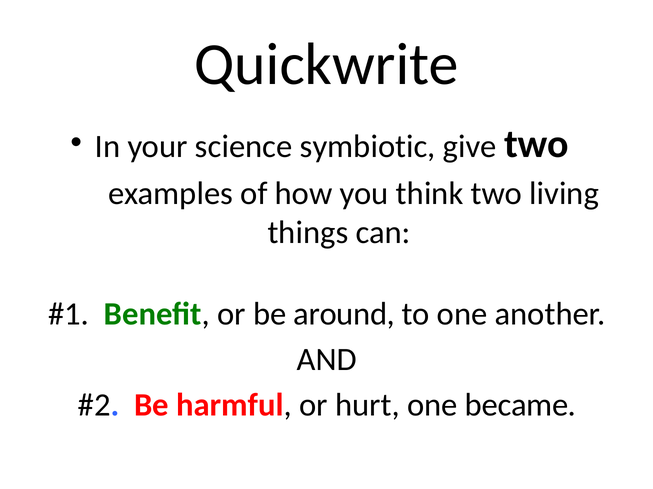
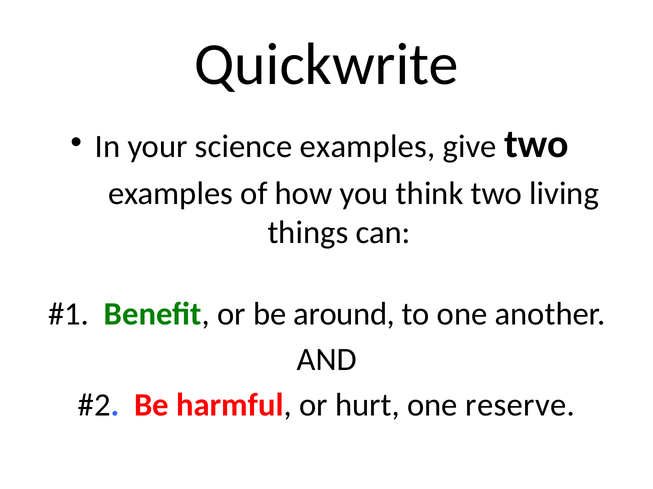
science symbiotic: symbiotic -> examples
became: became -> reserve
